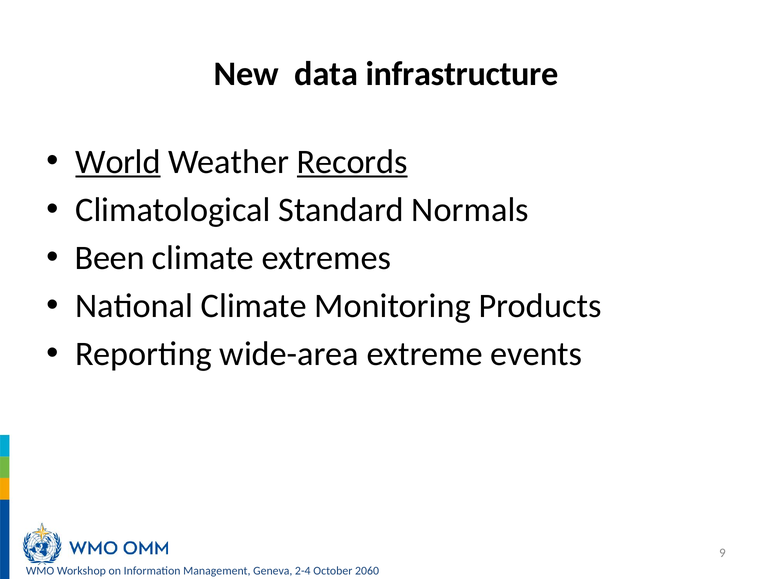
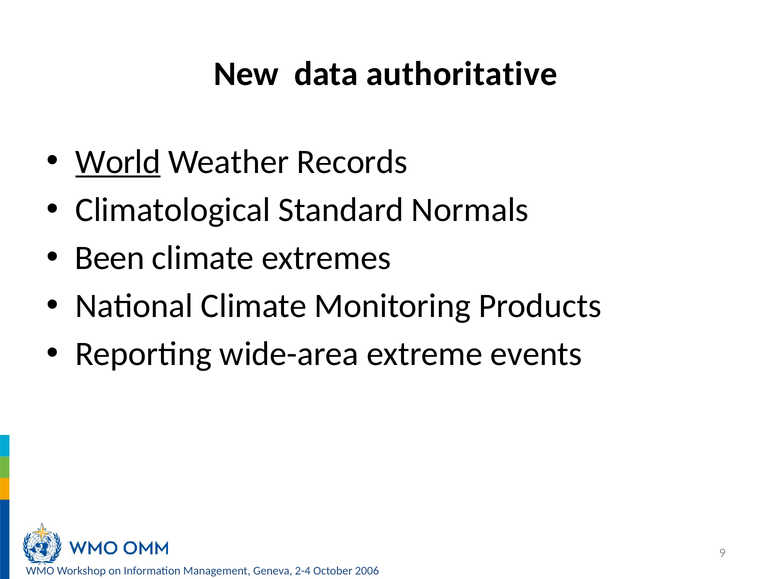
infrastructure: infrastructure -> authoritative
Records underline: present -> none
2060: 2060 -> 2006
